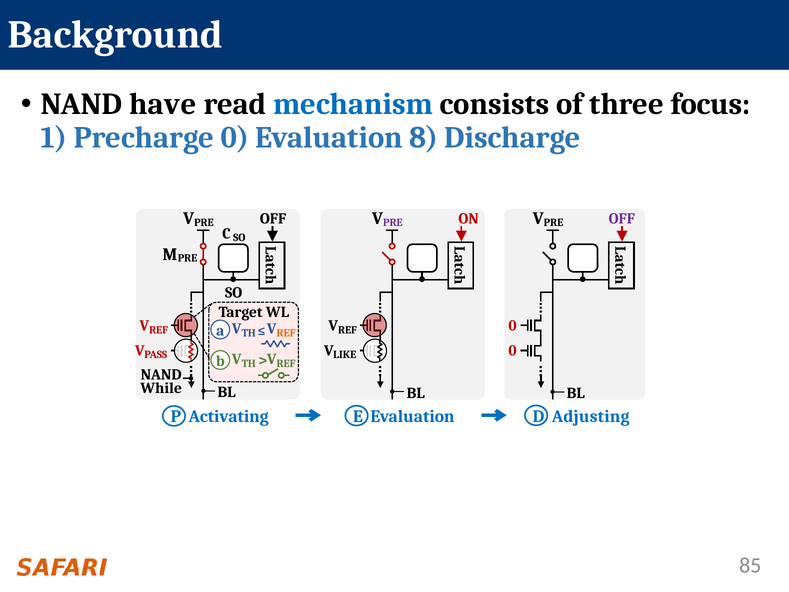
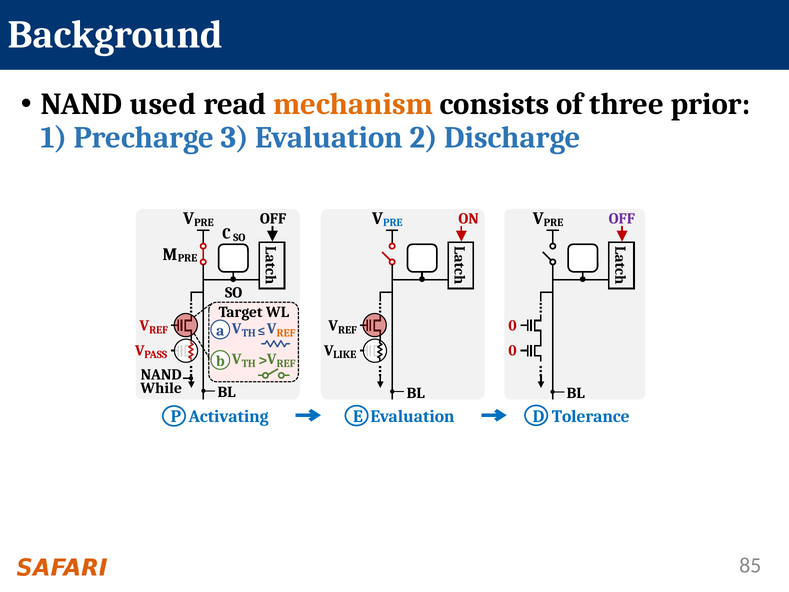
have: have -> used
mechanism colour: blue -> orange
focus: focus -> prior
Precharge 0: 0 -> 3
8: 8 -> 2
PRE at (393, 222) colour: purple -> blue
Adjusting: Adjusting -> Tolerance
